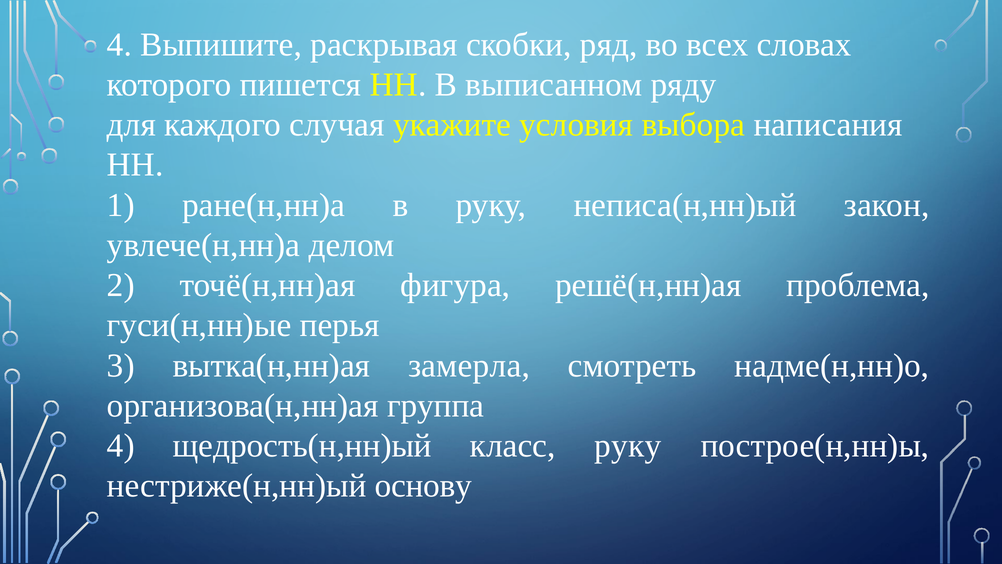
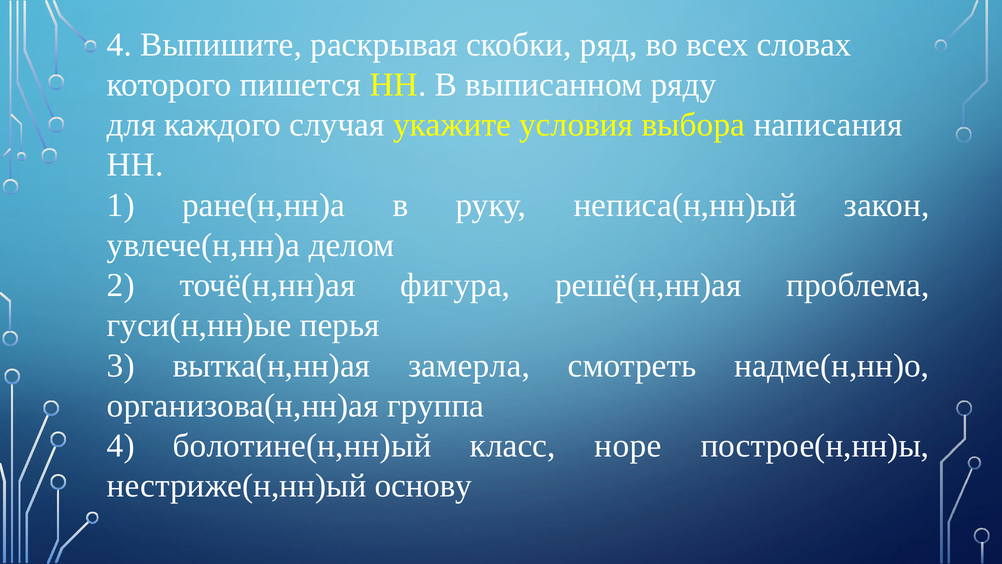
щедрость(н,нн)ый: щедрость(н,нн)ый -> болотине(н,нн)ый
класс руку: руку -> норе
